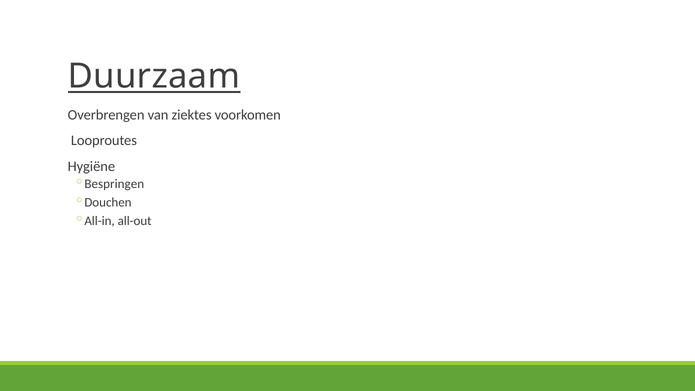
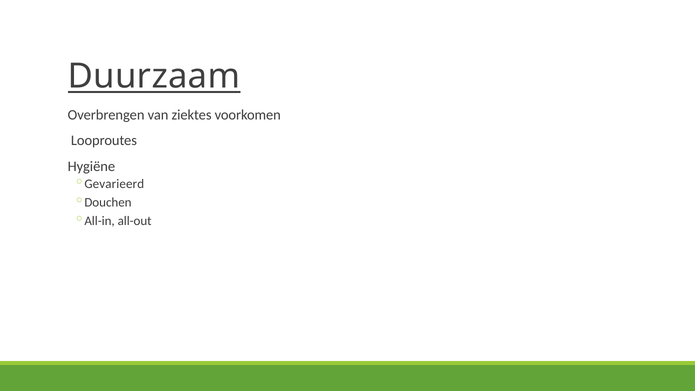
Bespringen: Bespringen -> Gevarieerd
